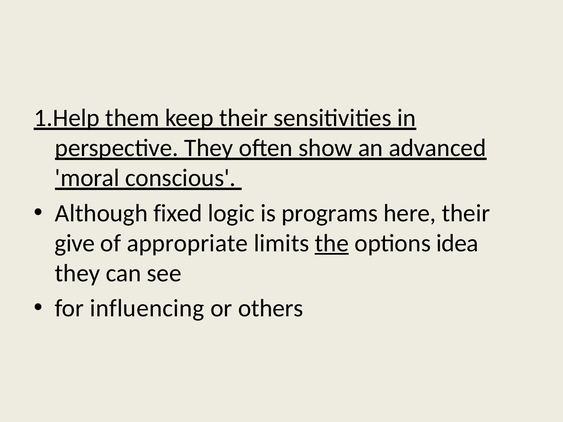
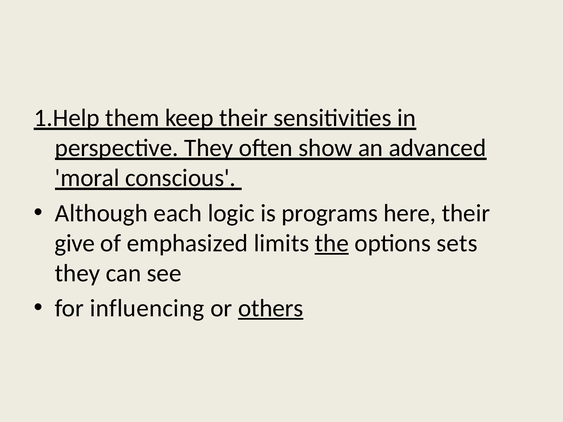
fixed: fixed -> each
appropriate: appropriate -> emphasized
idea: idea -> sets
others underline: none -> present
